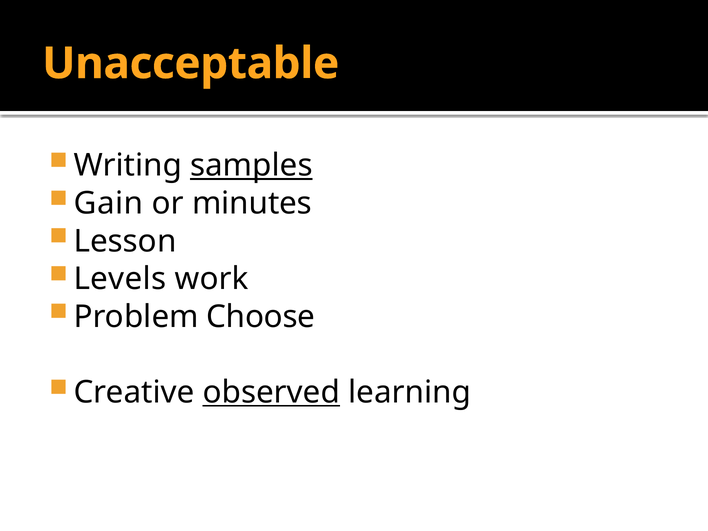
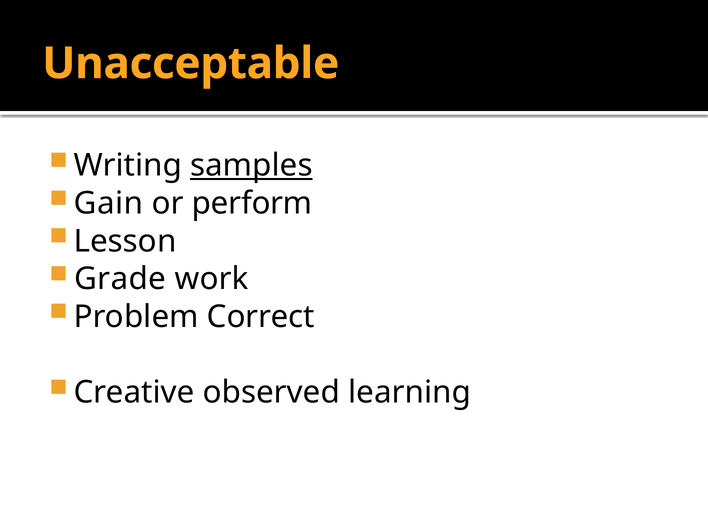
minutes: minutes -> perform
Levels: Levels -> Grade
Choose: Choose -> Correct
observed underline: present -> none
